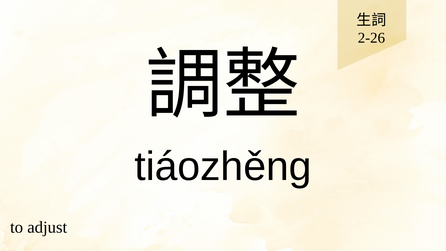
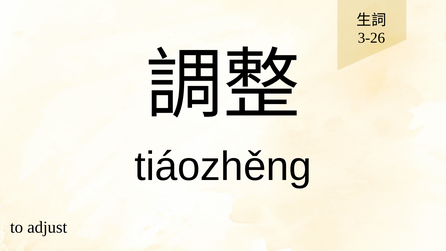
2-26: 2-26 -> 3-26
